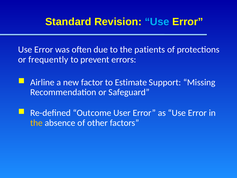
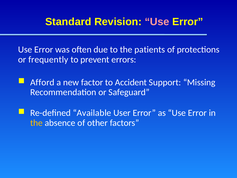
Use at (157, 22) colour: light blue -> pink
Airline: Airline -> Afford
Estimate: Estimate -> Accident
Outcome: Outcome -> Available
